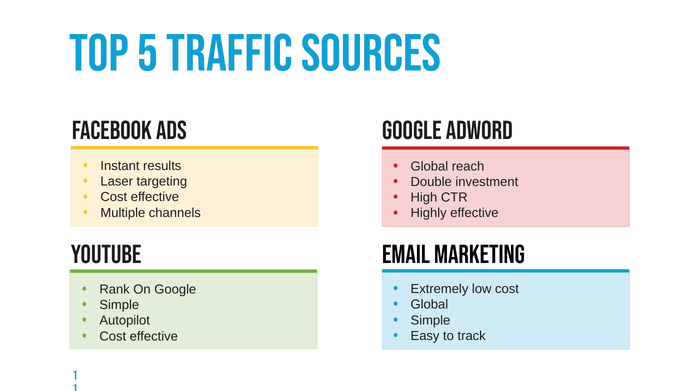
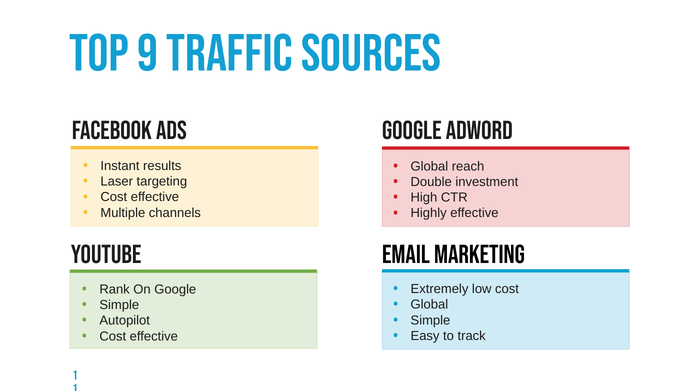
5: 5 -> 9
